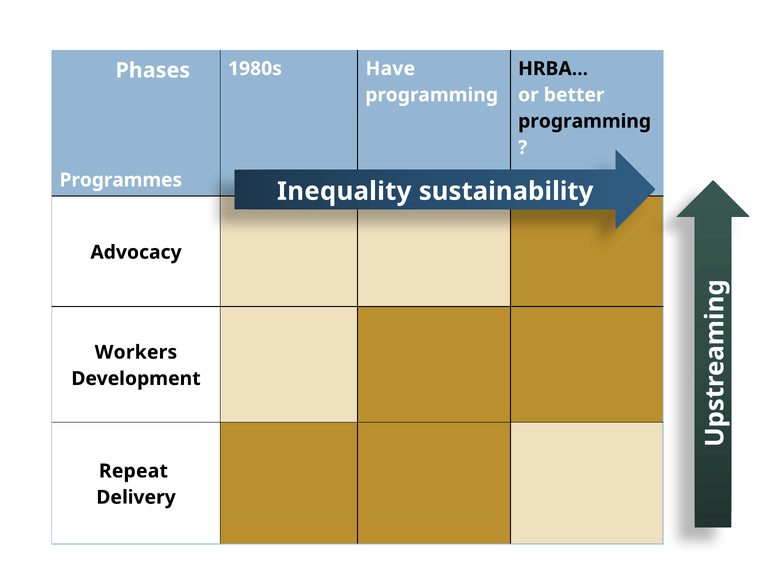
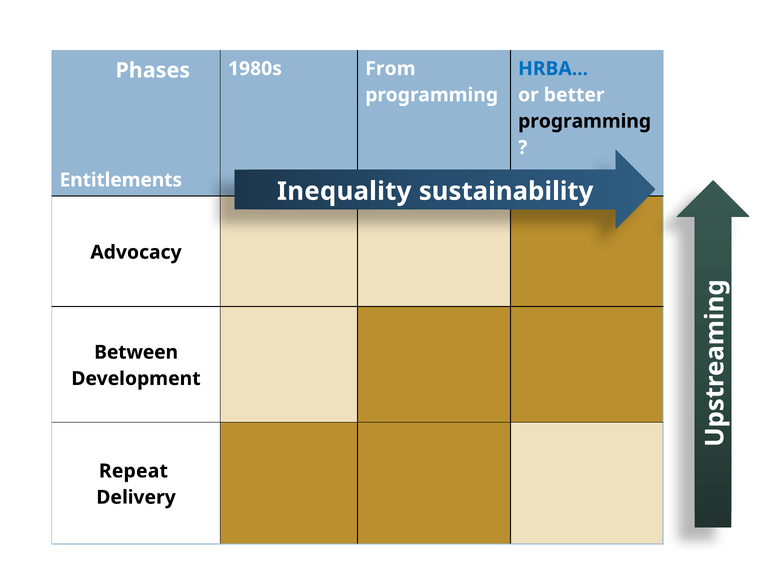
Have: Have -> From
HRBA colour: black -> blue
Programmes: Programmes -> Entitlements
Workers: Workers -> Between
